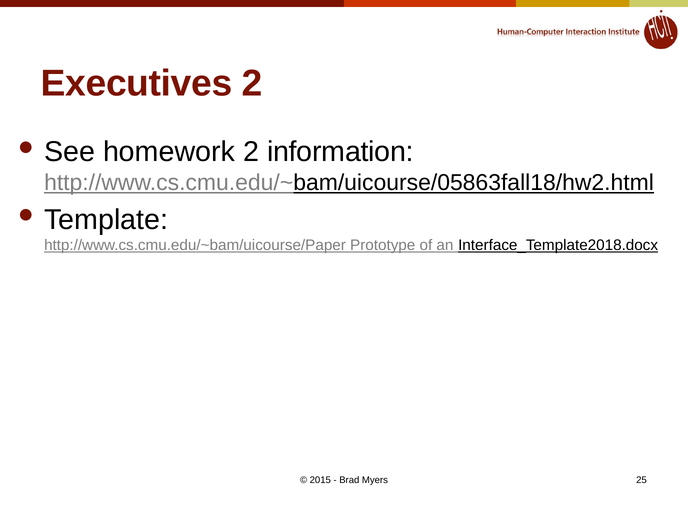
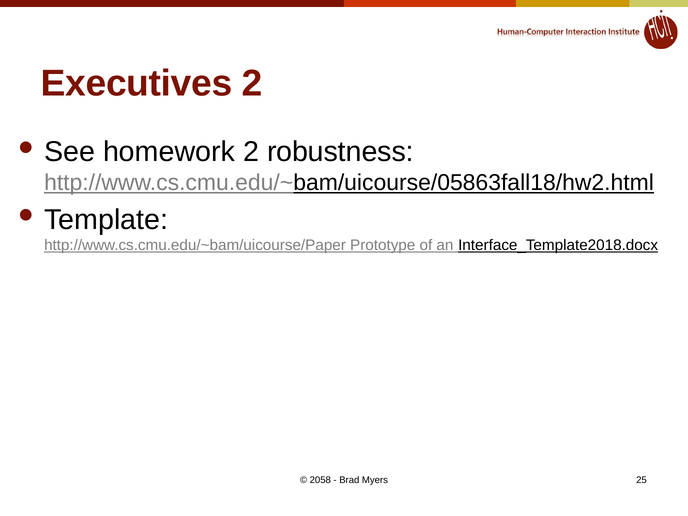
information: information -> robustness
2015: 2015 -> 2058
